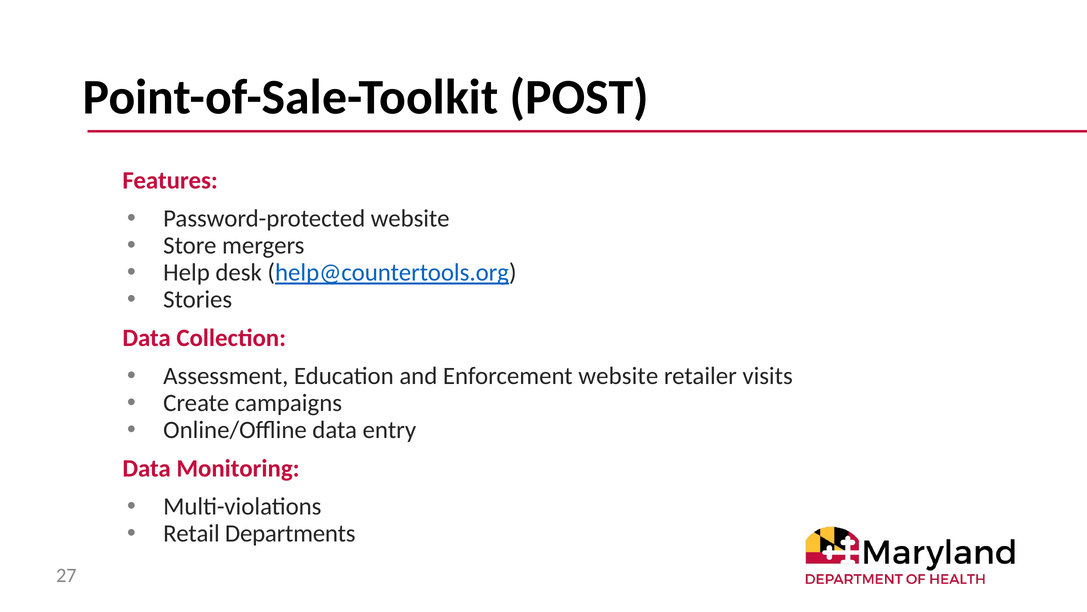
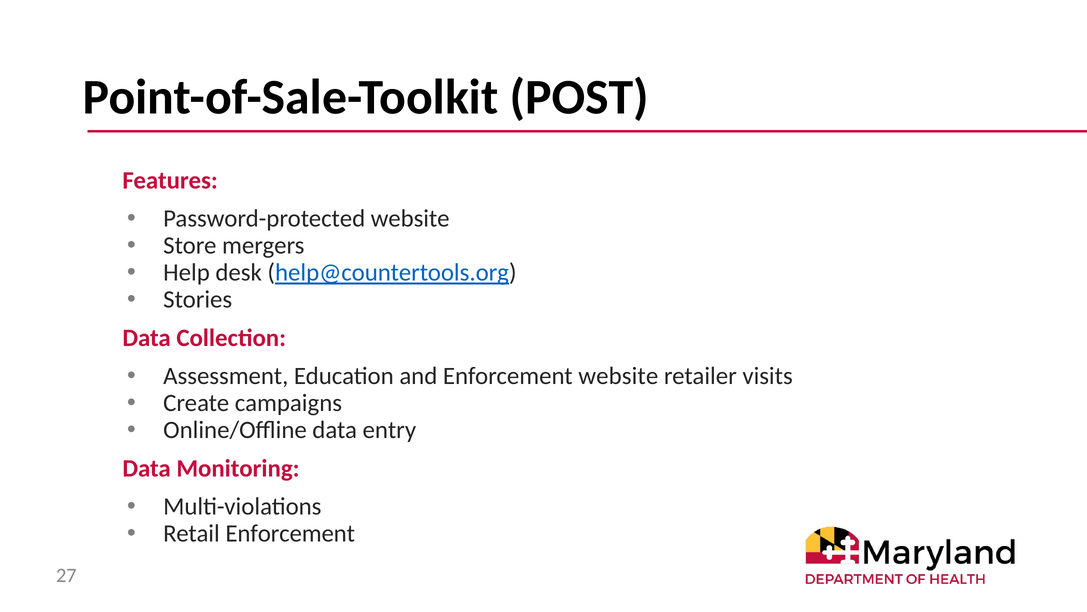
Retail Departments: Departments -> Enforcement
